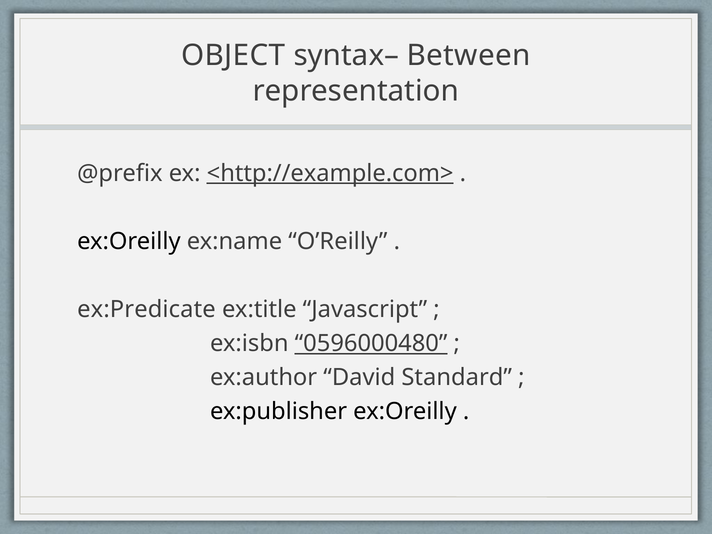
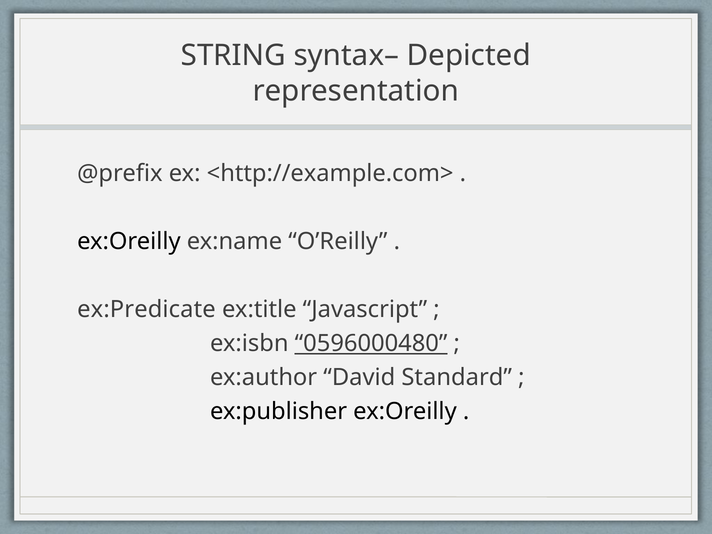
OBJECT: OBJECT -> STRING
Between: Between -> Depicted
<http://example.com> underline: present -> none
